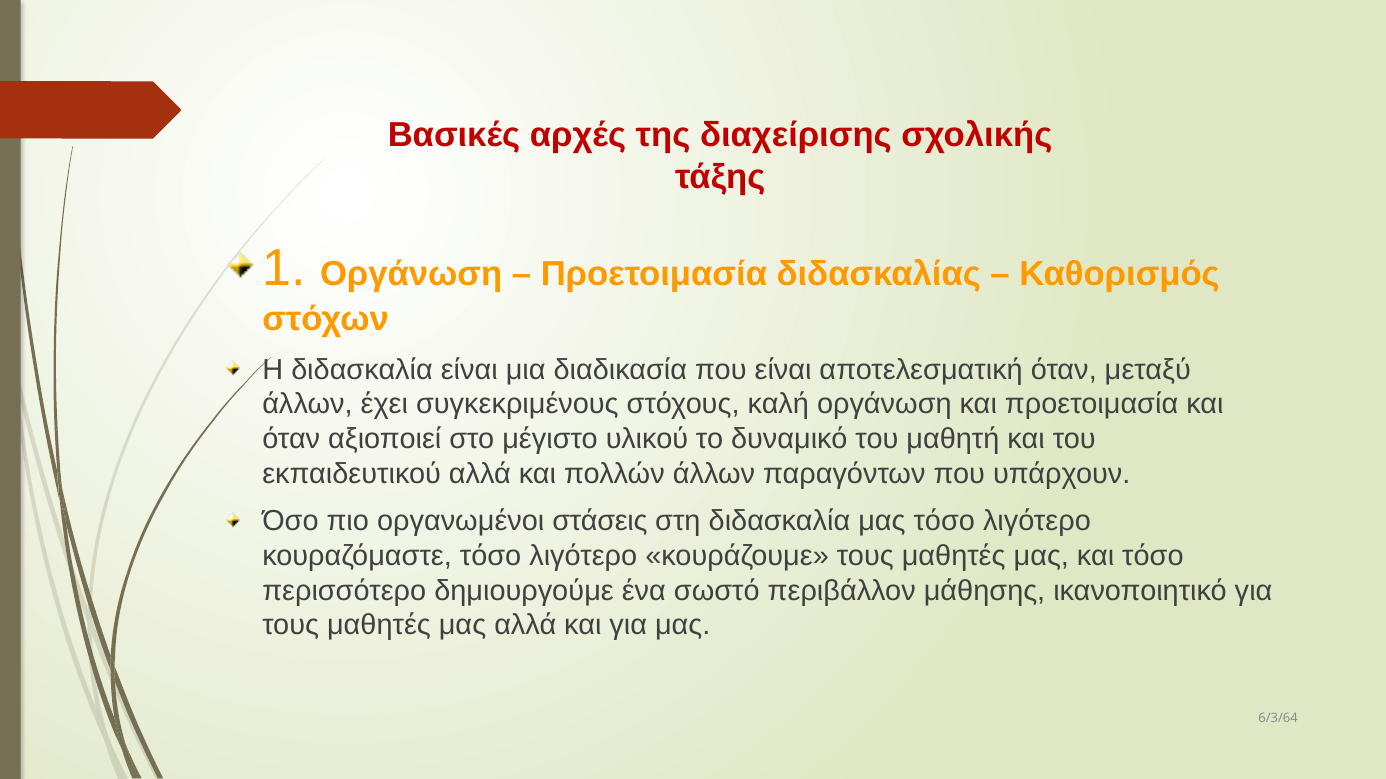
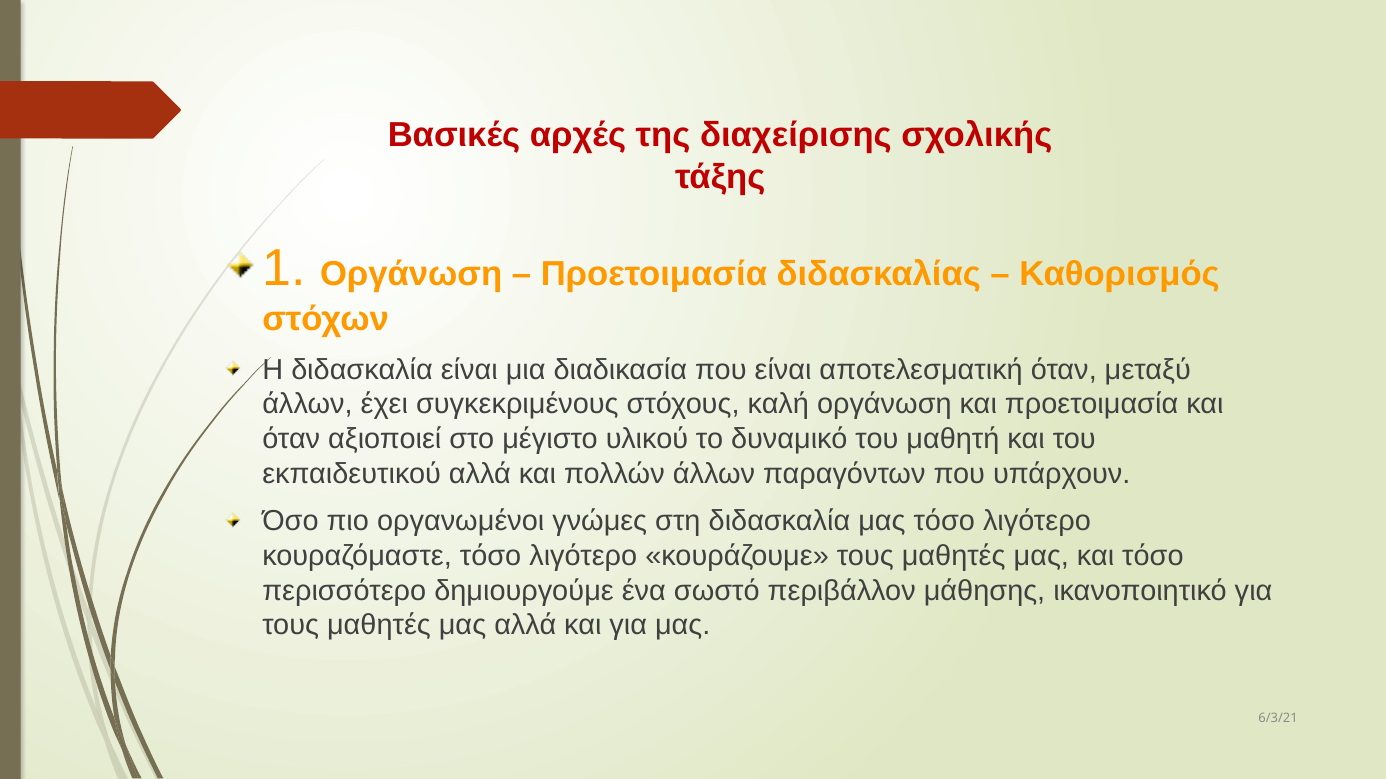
στάσεις: στάσεις -> γνώμες
6/3/64: 6/3/64 -> 6/3/21
